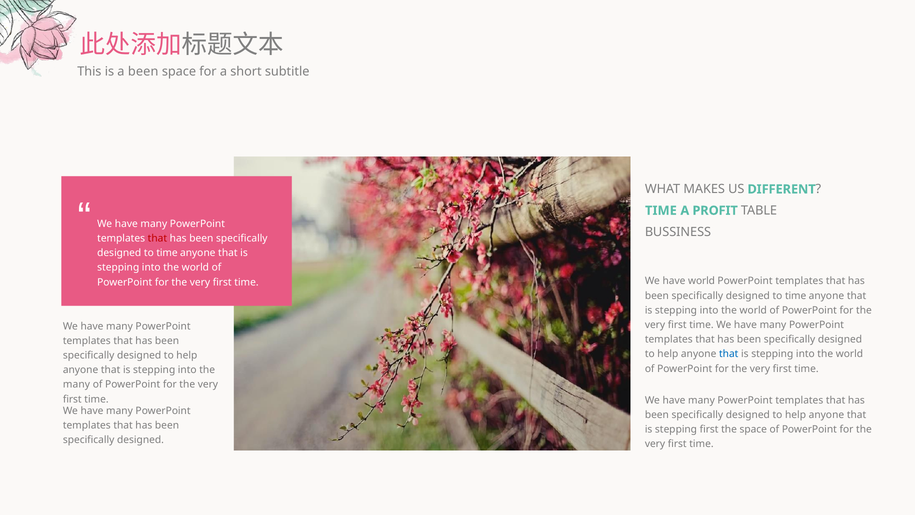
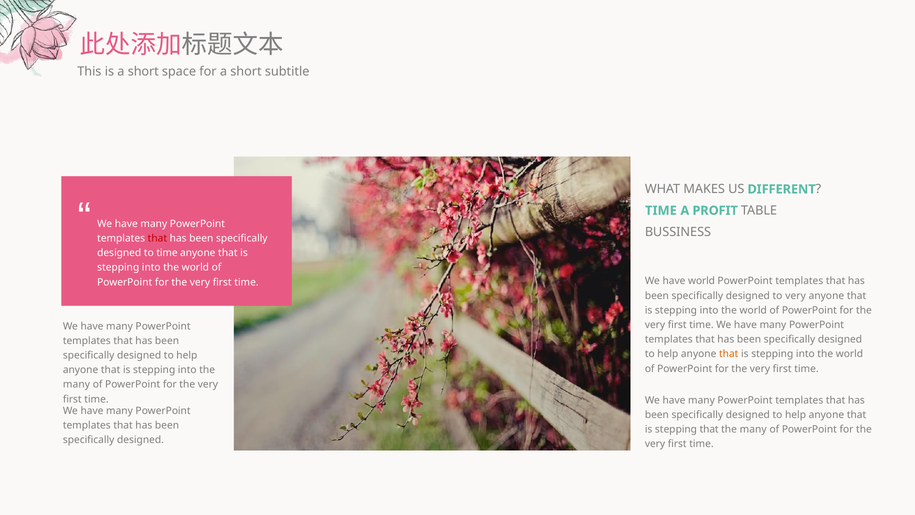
is a been: been -> short
time at (796, 296): time -> very
that at (729, 354) colour: blue -> orange
stepping first: first -> that
space at (753, 429): space -> many
